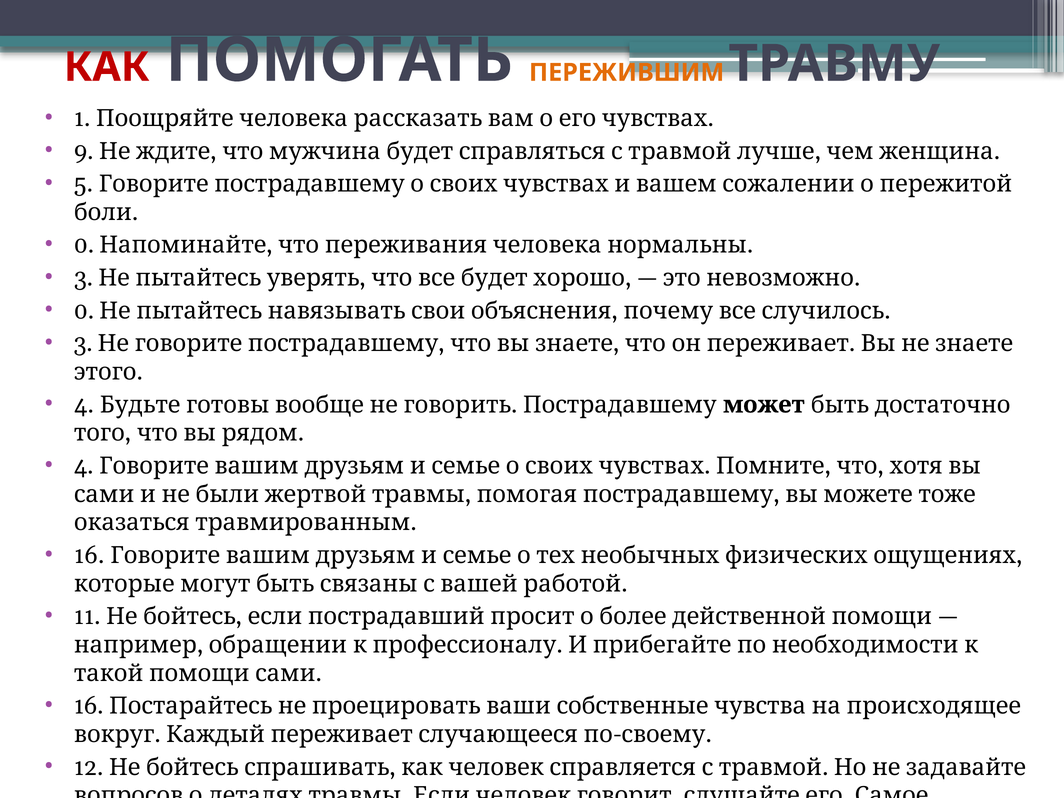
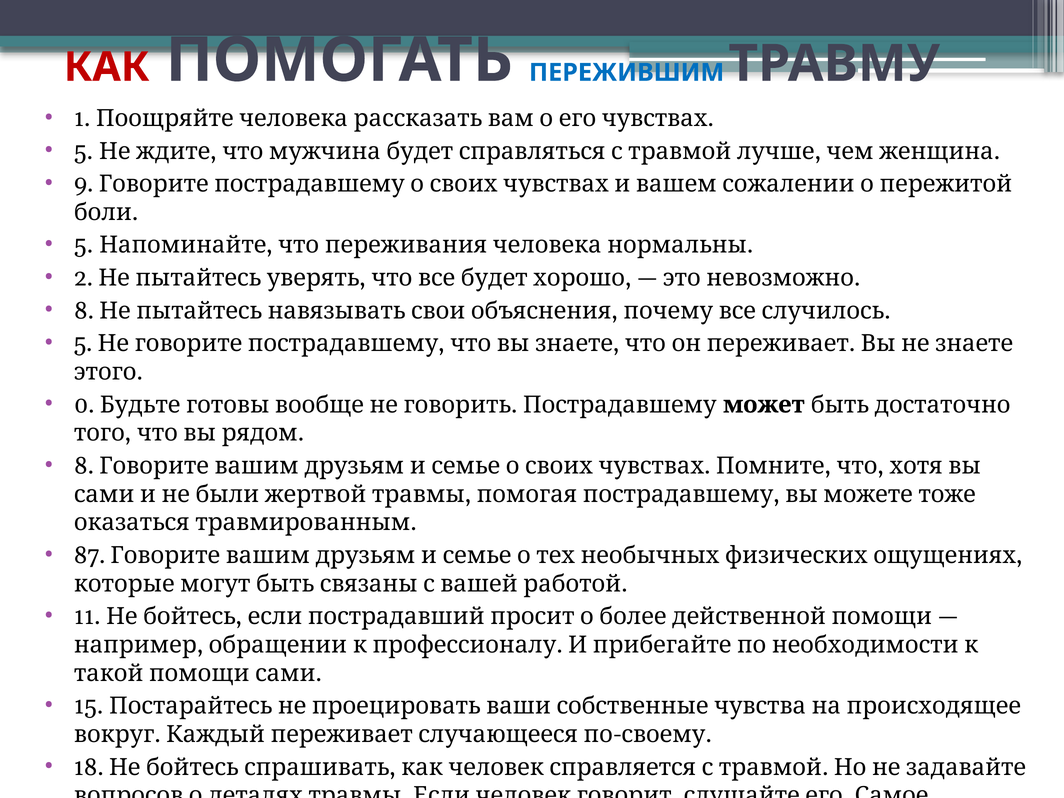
ПЕРЕЖИВШИМ colour: orange -> blue
9 at (84, 151): 9 -> 5
5: 5 -> 9
0 at (84, 245): 0 -> 5
3 at (83, 278): 3 -> 2
0 at (84, 311): 0 -> 8
3 at (83, 344): 3 -> 5
4 at (84, 405): 4 -> 0
4 at (84, 466): 4 -> 8
16 at (89, 555): 16 -> 87
16 at (89, 706): 16 -> 15
12: 12 -> 18
